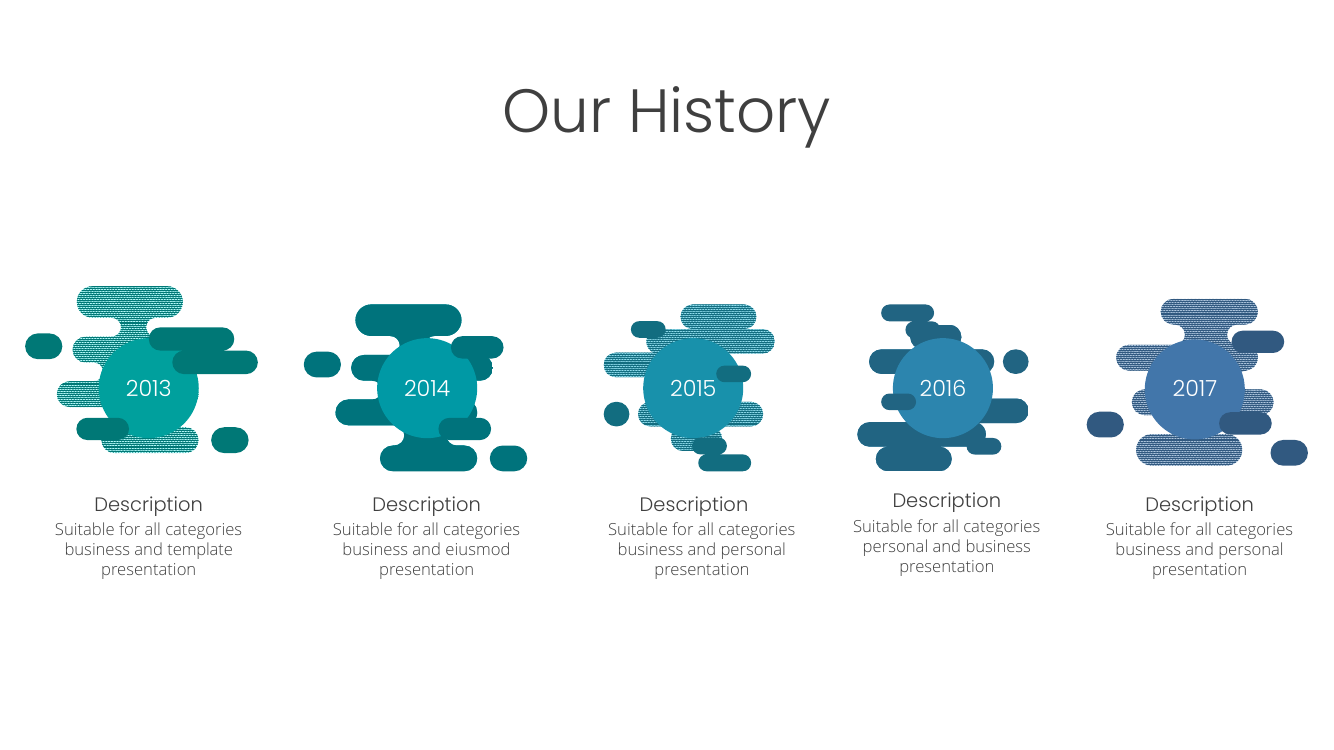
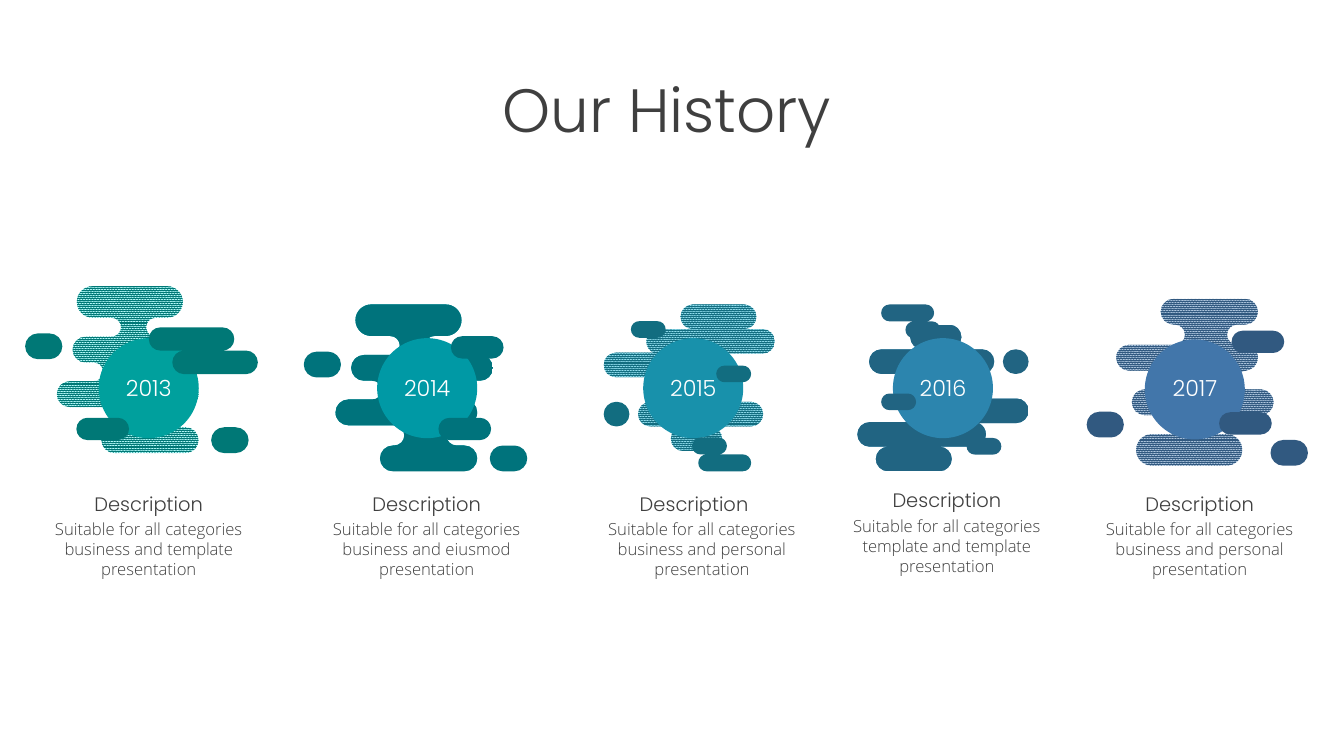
personal at (895, 547): personal -> template
business at (998, 547): business -> template
